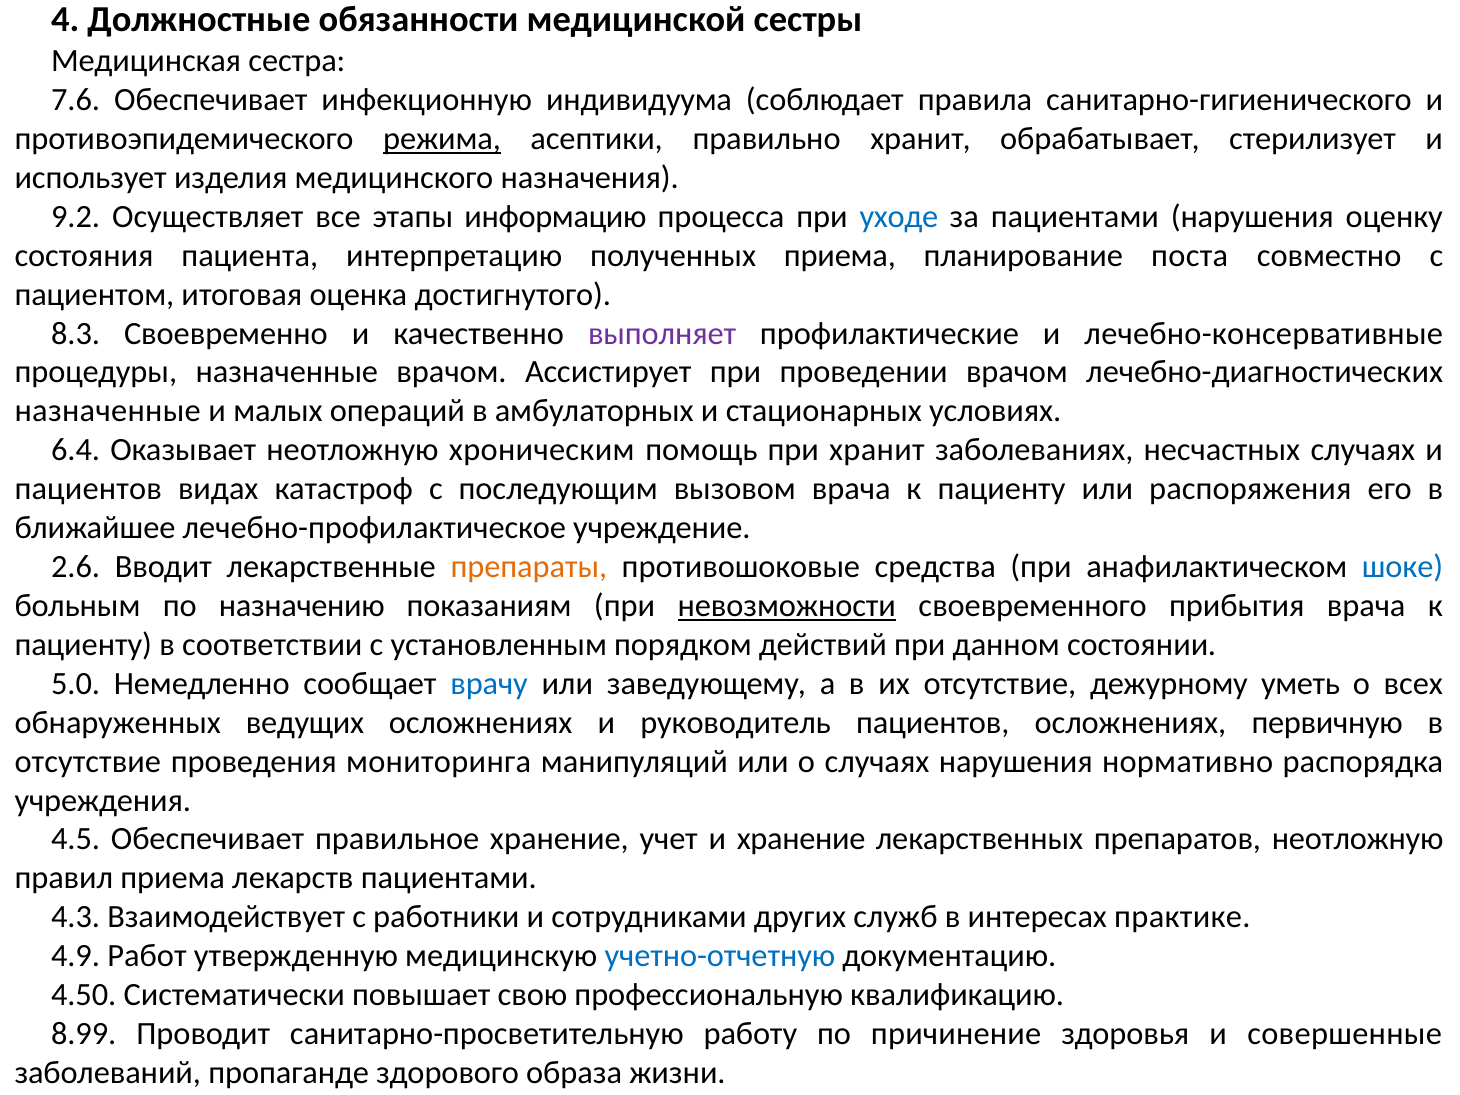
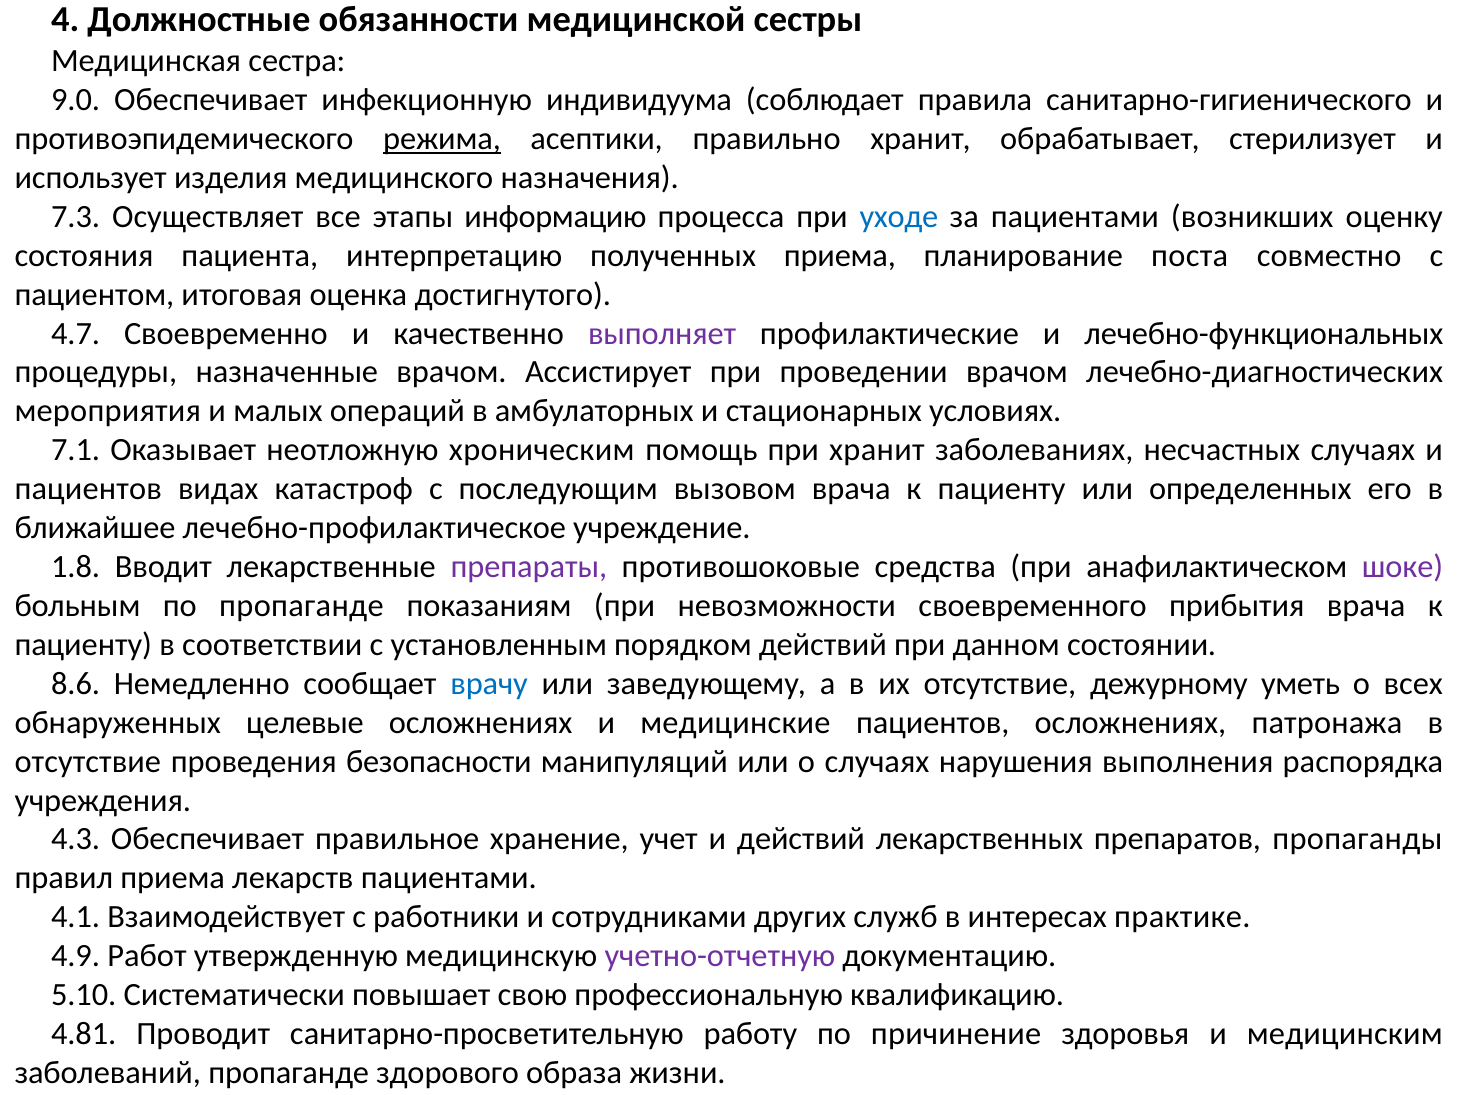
7.6: 7.6 -> 9.0
9.2: 9.2 -> 7.3
пациентами нарушения: нарушения -> возникших
8.3: 8.3 -> 4.7
лечебно-консервативные: лечебно-консервативные -> лечебно-функциональных
назначенные at (108, 411): назначенные -> мероприятия
6.4: 6.4 -> 7.1
распоряжения: распоряжения -> определенных
2.6: 2.6 -> 1.8
препараты colour: orange -> purple
шоке colour: blue -> purple
по назначению: назначению -> пропаганде
невозможности underline: present -> none
5.0: 5.0 -> 8.6
ведущих: ведущих -> целевые
руководитель: руководитель -> медицинские
первичную: первичную -> патронажа
мониторинга: мониторинга -> безопасности
нормативно: нормативно -> выполнения
4.5: 4.5 -> 4.3
и хранение: хранение -> действий
препаратов неотложную: неотложную -> пропаганды
4.3: 4.3 -> 4.1
учетно-отчетную colour: blue -> purple
4.50: 4.50 -> 5.10
8.99: 8.99 -> 4.81
совершенные: совершенные -> медицинским
